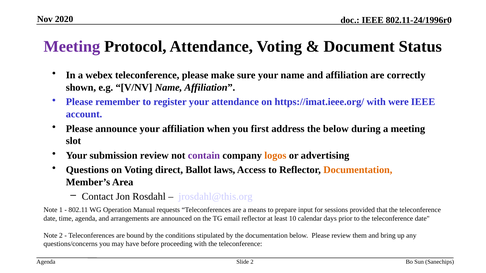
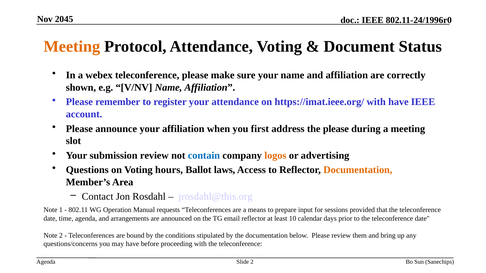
2020: 2020 -> 2045
Meeting at (72, 47) colour: purple -> orange
with were: were -> have
the below: below -> please
contain colour: purple -> blue
direct: direct -> hours
